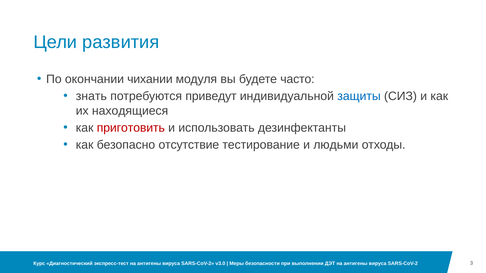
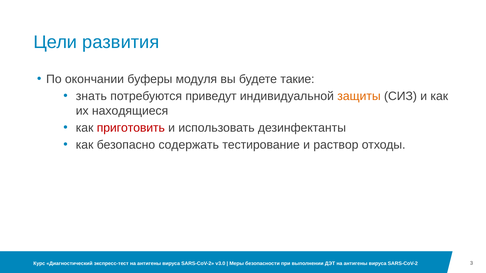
чихании: чихании -> буферы
часто: часто -> такие
защиты colour: blue -> orange
отсутствие: отсутствие -> содержать
людьми: людьми -> раствор
